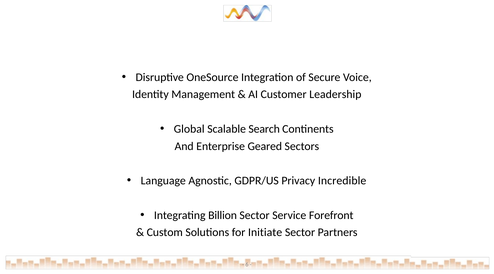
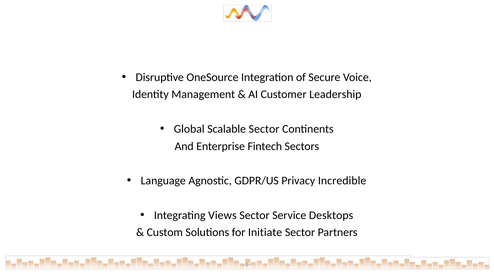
Scalable Search: Search -> Sector
Geared: Geared -> Fintech
Billion: Billion -> Views
Forefront: Forefront -> Desktops
